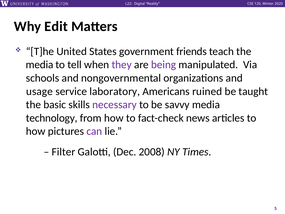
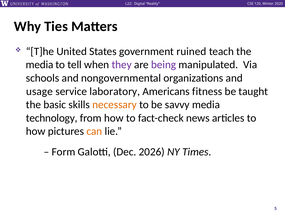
Edit: Edit -> Ties
friends: friends -> ruined
ruined: ruined -> fitness
necessary colour: purple -> orange
can colour: purple -> orange
Filter: Filter -> Form
2008: 2008 -> 2026
